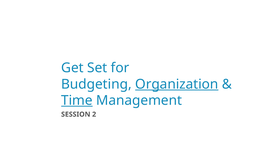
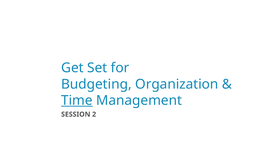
Organization underline: present -> none
